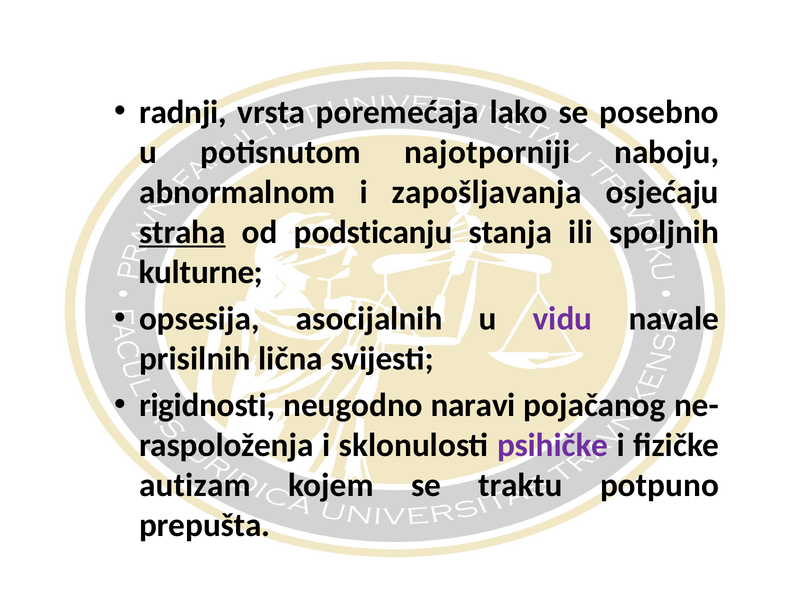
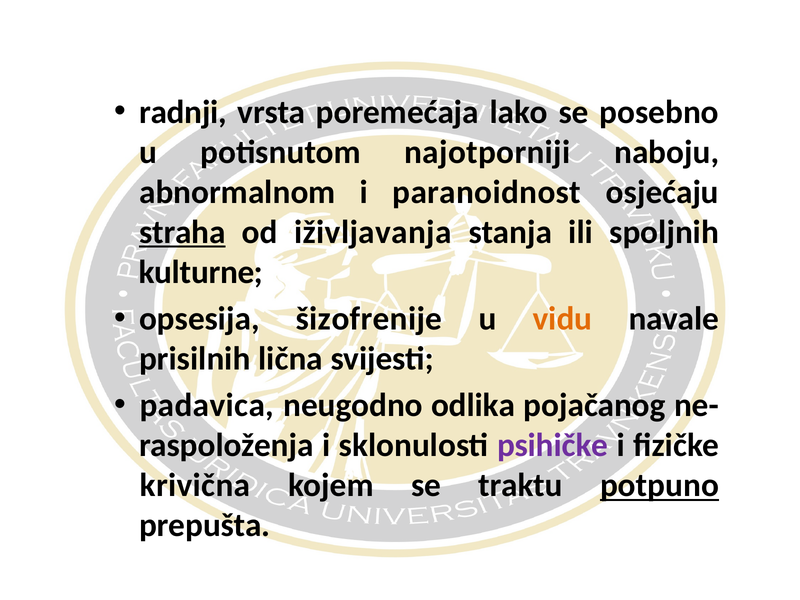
zapošljavanja: zapošljavanja -> paranoidnost
podsticanju: podsticanju -> iživljavanja
asocijalnih: asocijalnih -> šizofrenije
vidu colour: purple -> orange
rigidnosti: rigidnosti -> padavica
naravi: naravi -> odlika
autizam: autizam -> krivična
potpuno underline: none -> present
